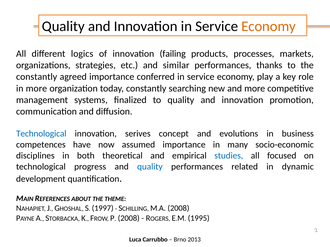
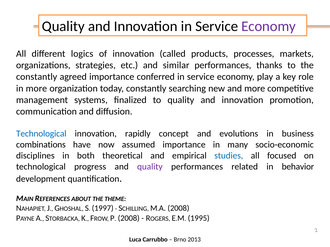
Economy at (269, 26) colour: orange -> purple
failing: failing -> called
serives: serives -> rapidly
competences: competences -> combinations
quality at (150, 167) colour: blue -> purple
dynamic: dynamic -> behavior
